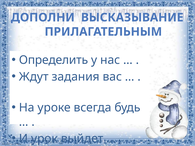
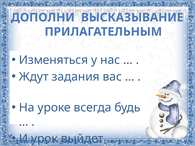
Определить: Определить -> Изменяться
